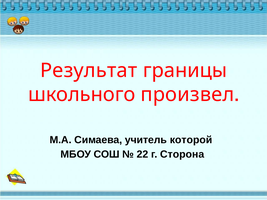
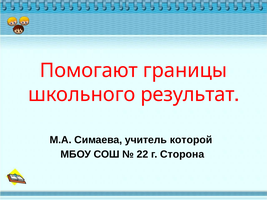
Результат: Результат -> Помогают
произвел: произвел -> результат
